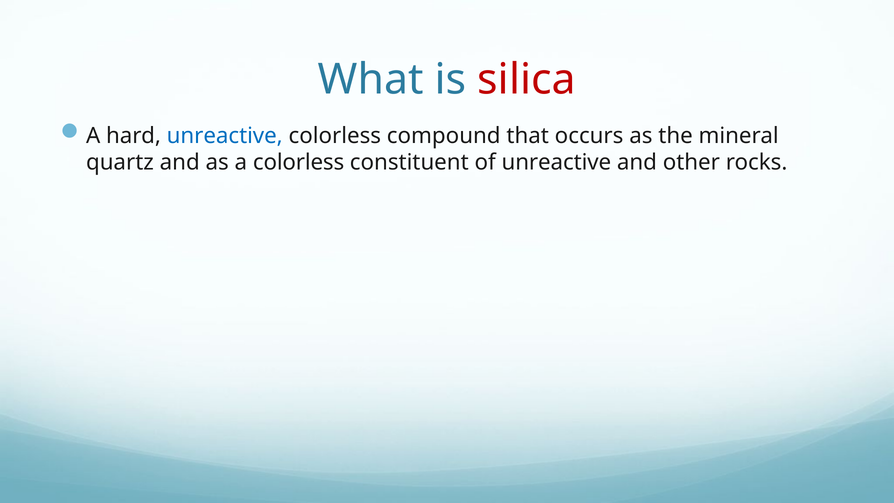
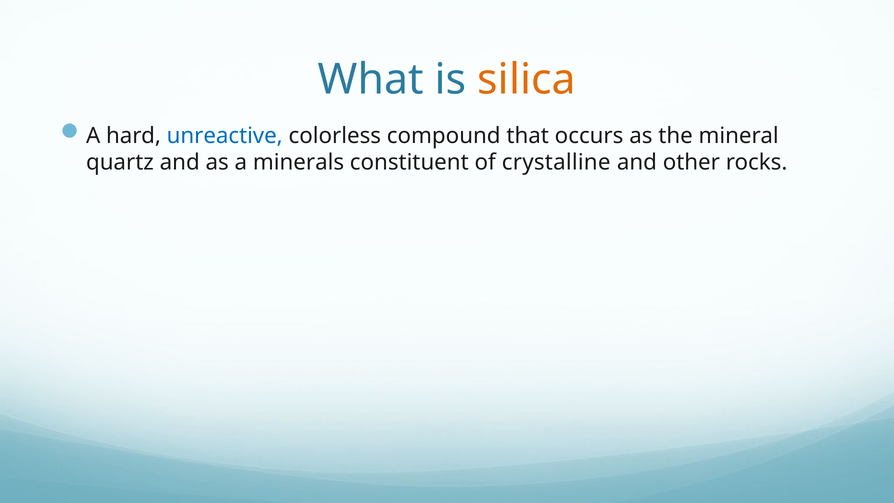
silica colour: red -> orange
a colorless: colorless -> minerals
of unreactive: unreactive -> crystalline
